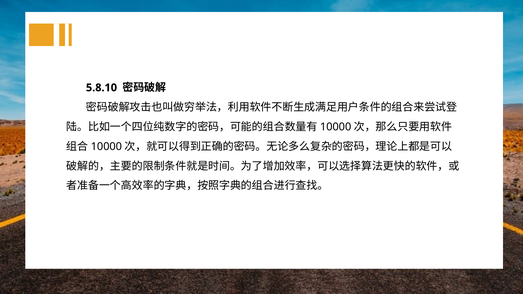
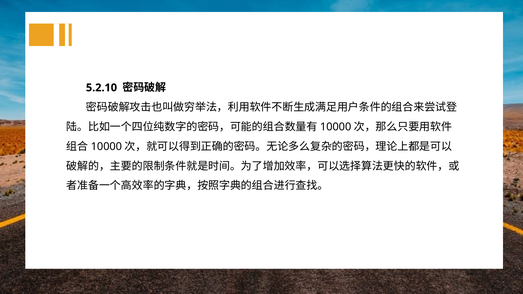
5.8.10: 5.8.10 -> 5.2.10
